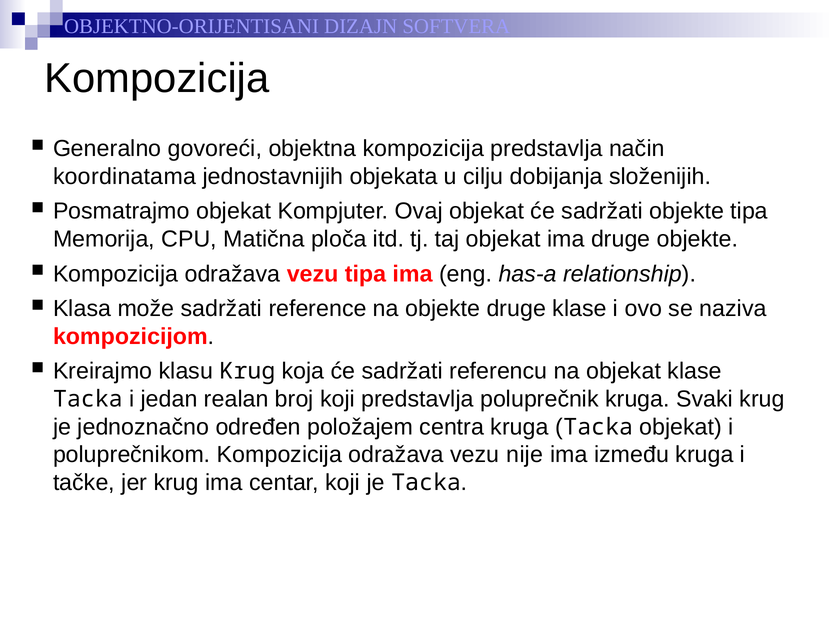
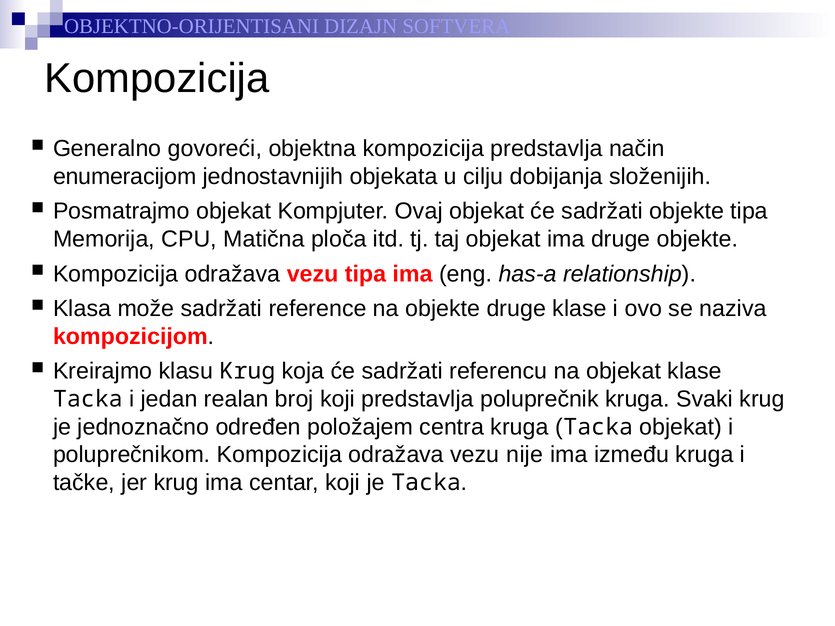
koordinatama: koordinatama -> enumeracijom
